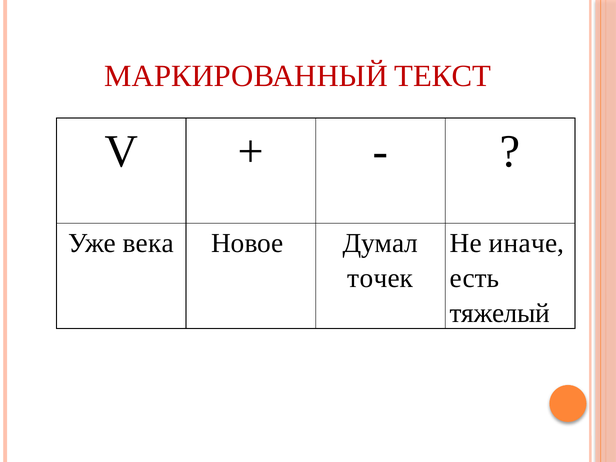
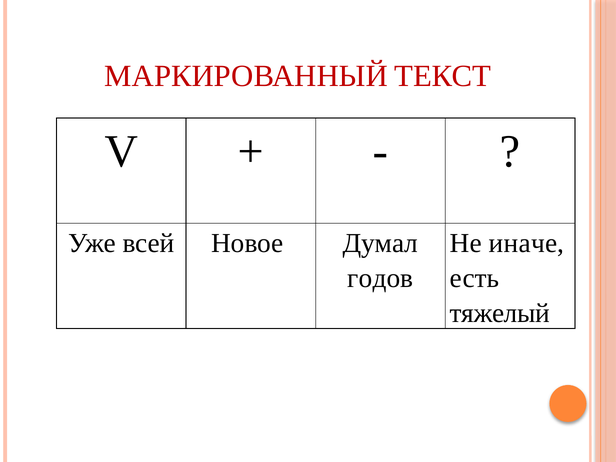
века: века -> всей
точек: точек -> годов
